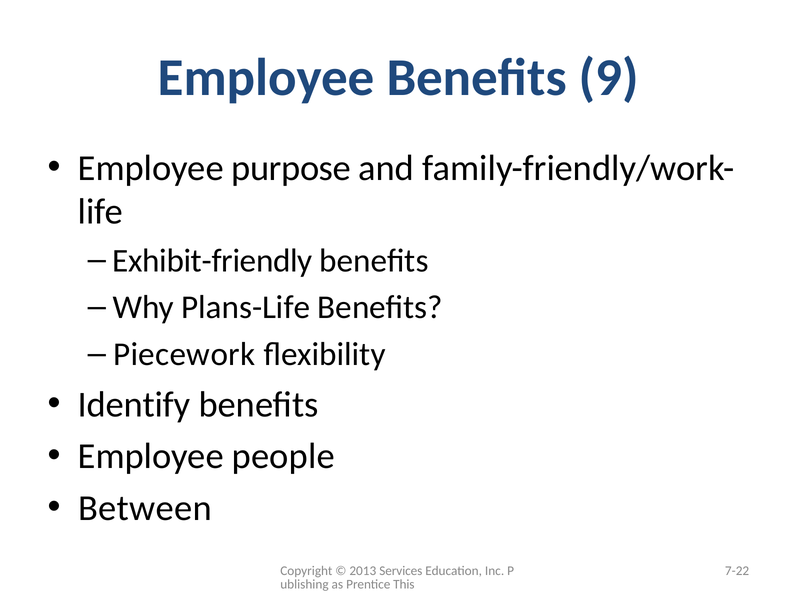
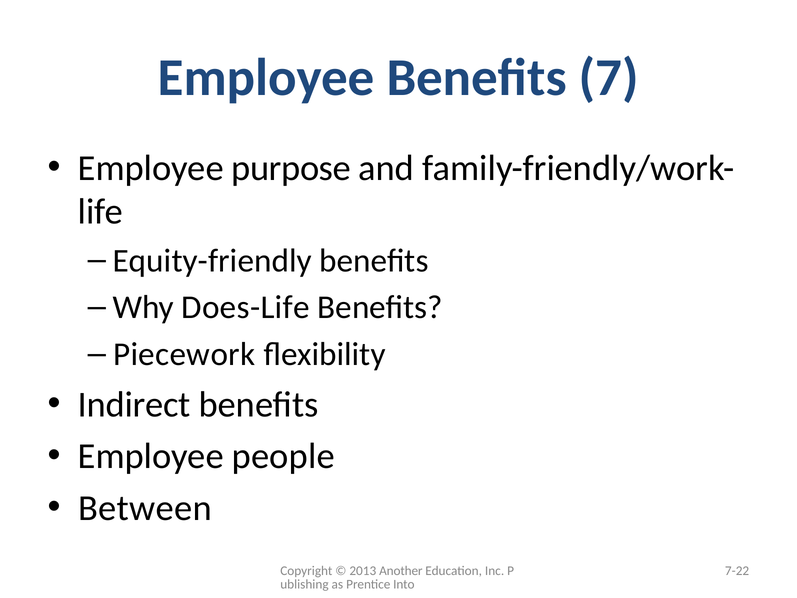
9: 9 -> 7
Exhibit-friendly: Exhibit-friendly -> Equity-friendly
Plans-Life: Plans-Life -> Does-Life
Identify: Identify -> Indirect
Services: Services -> Another
This: This -> Into
